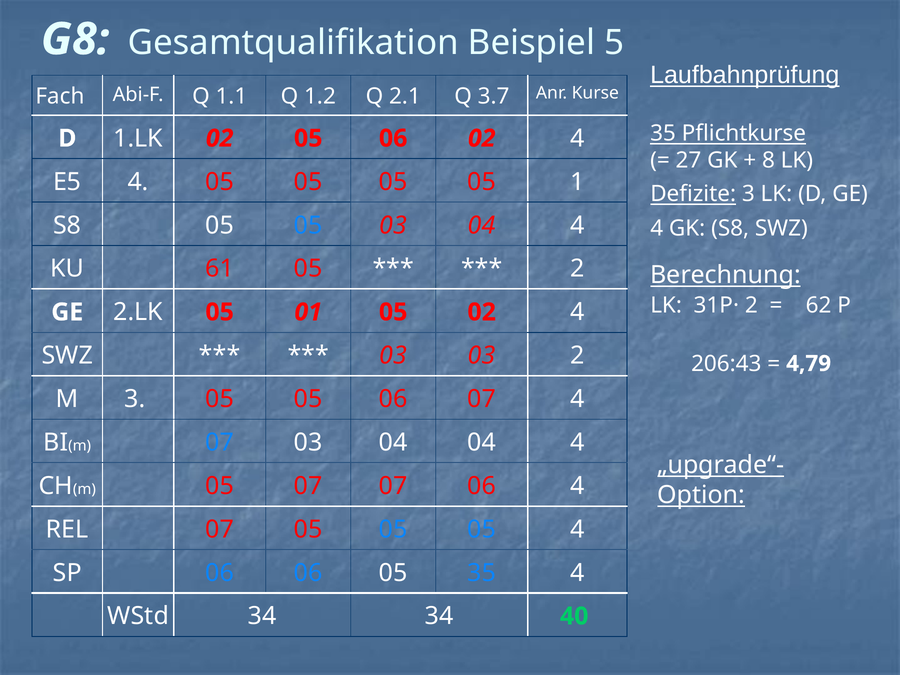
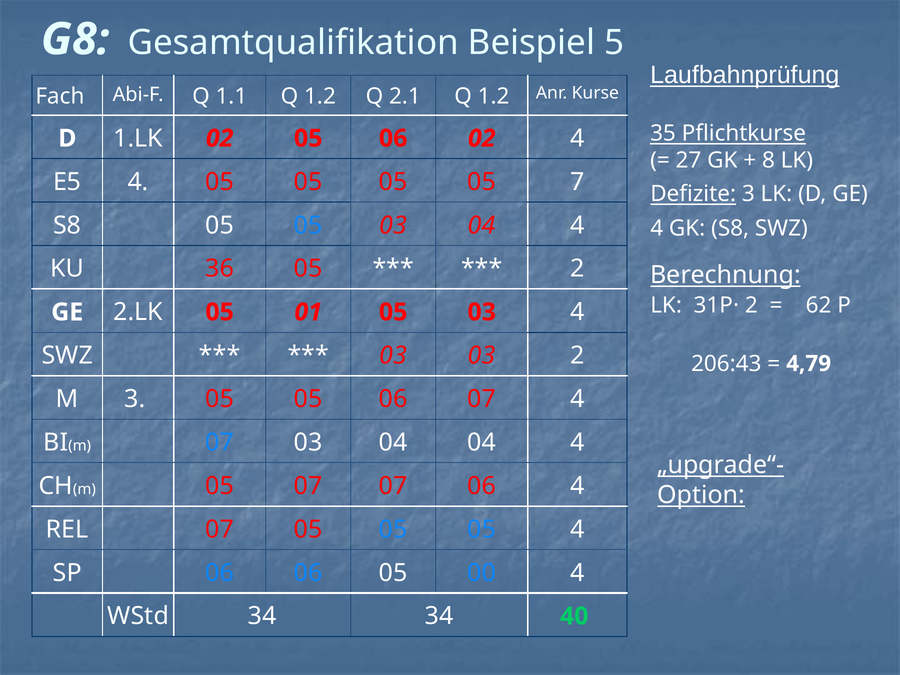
2.1 Q 3.7: 3.7 -> 1.2
1: 1 -> 7
61: 61 -> 36
01 05 02: 02 -> 03
05 35: 35 -> 00
